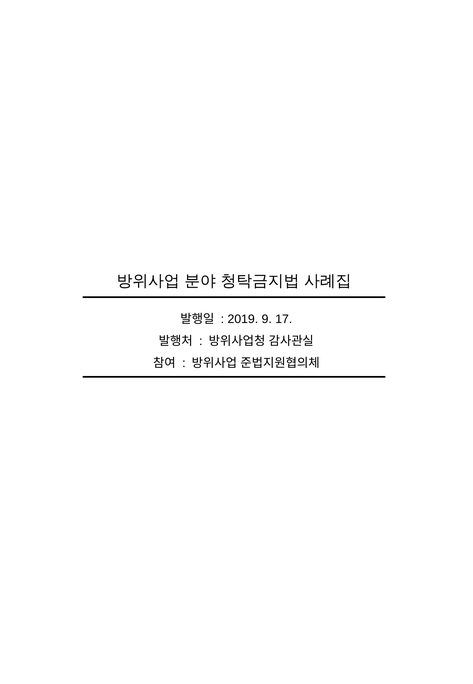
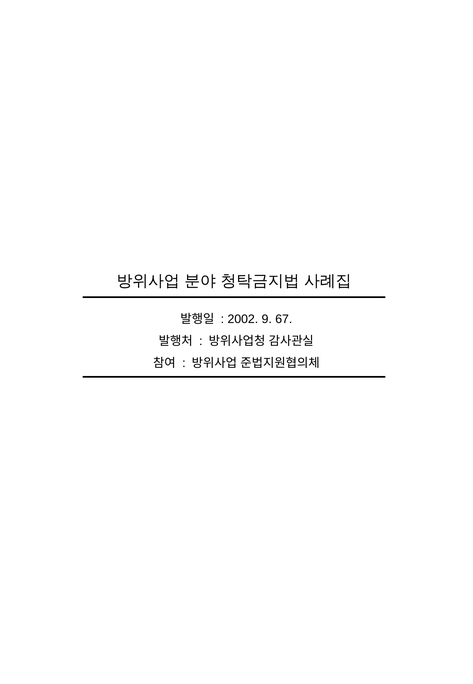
2019: 2019 -> 2002
17: 17 -> 67
